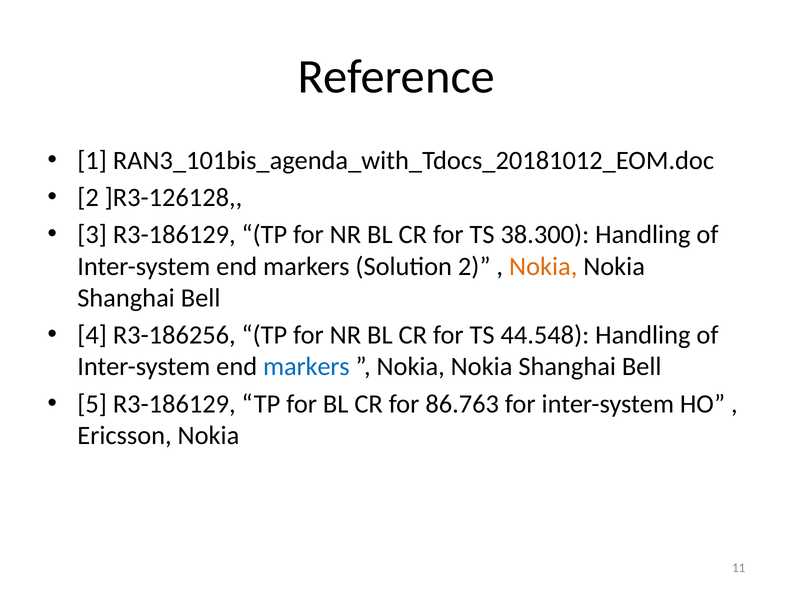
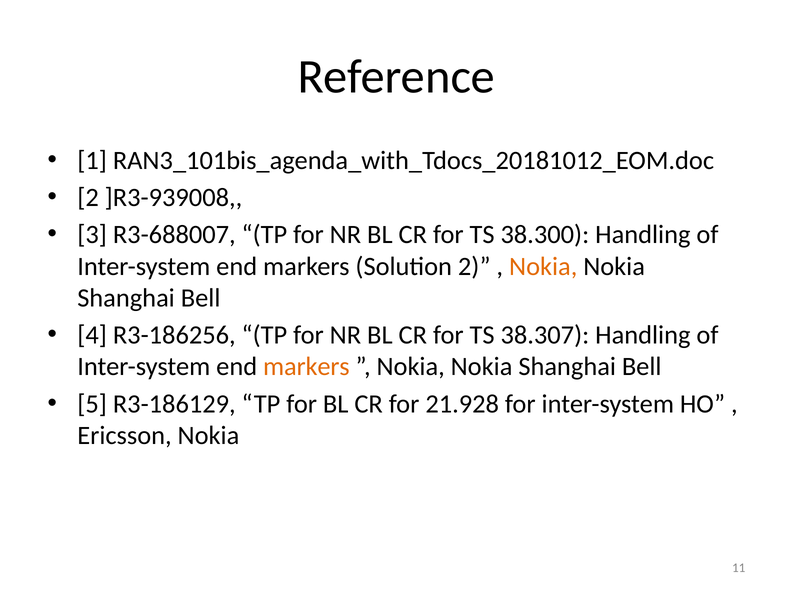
]R3-126128: ]R3-126128 -> ]R3-939008
3 R3-186129: R3-186129 -> R3-688007
44.548: 44.548 -> 38.307
markers at (306, 367) colour: blue -> orange
86.763: 86.763 -> 21.928
